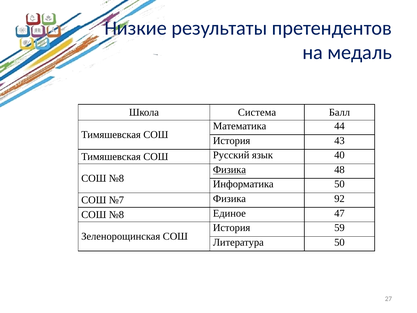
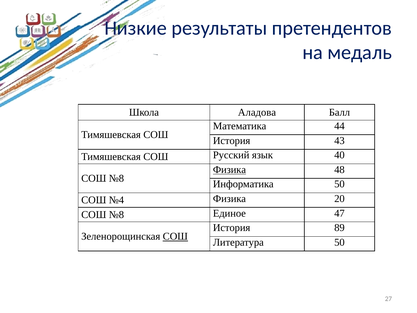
Система: Система -> Аладова
№7: №7 -> №4
92: 92 -> 20
59: 59 -> 89
СОШ at (175, 236) underline: none -> present
